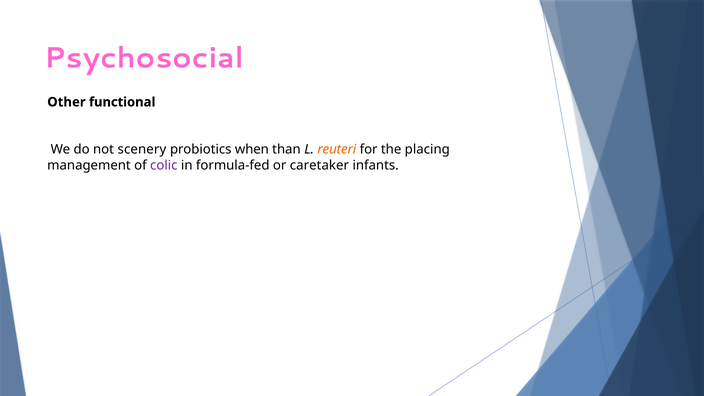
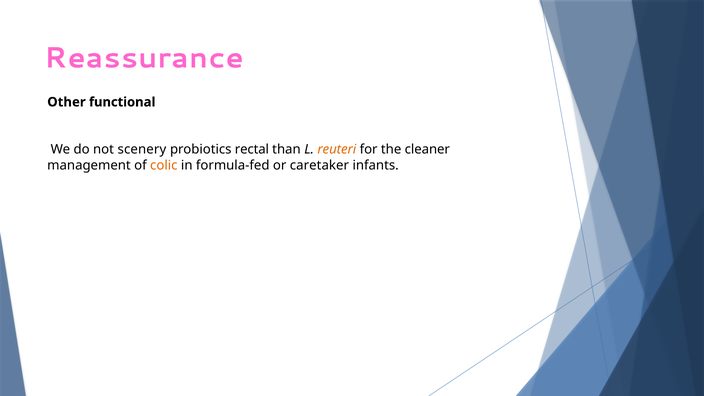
Psychosocial: Psychosocial -> Reassurance
when: when -> rectal
placing: placing -> cleaner
colic colour: purple -> orange
